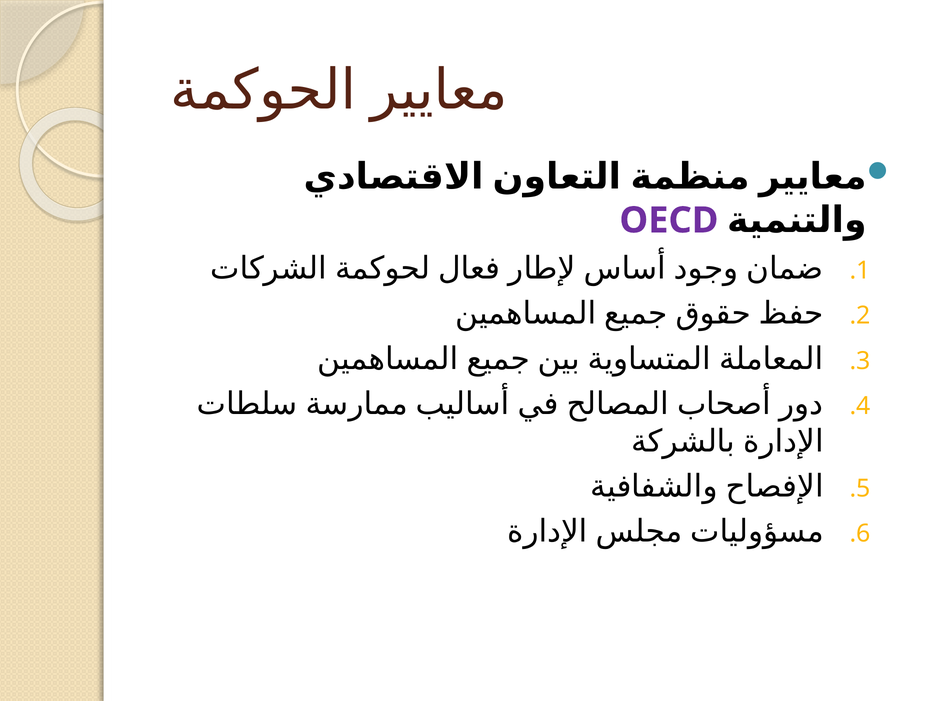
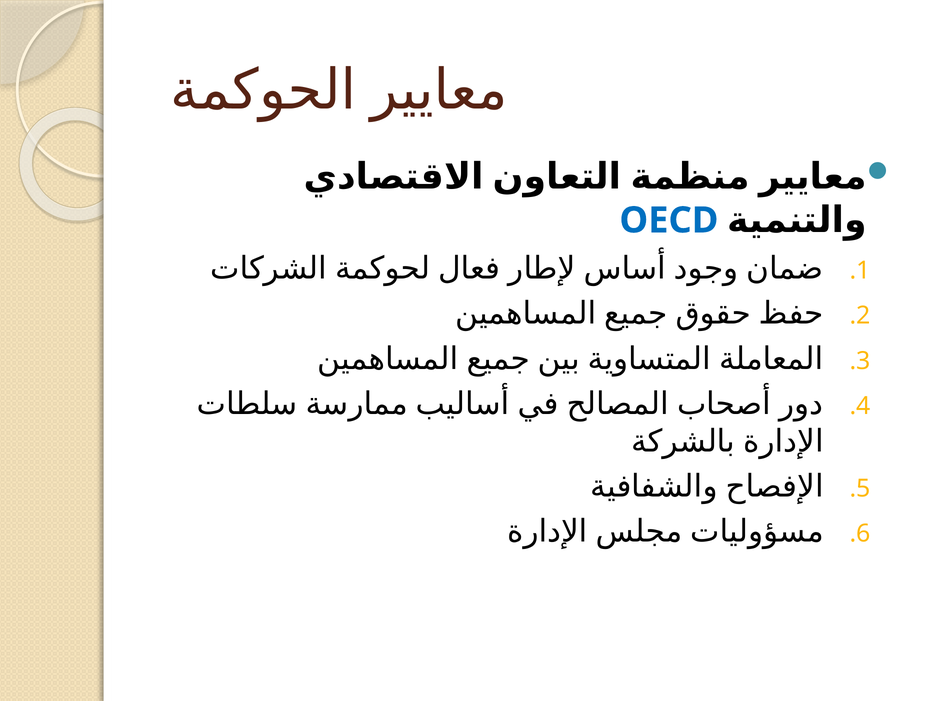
OECD colour: purple -> blue
